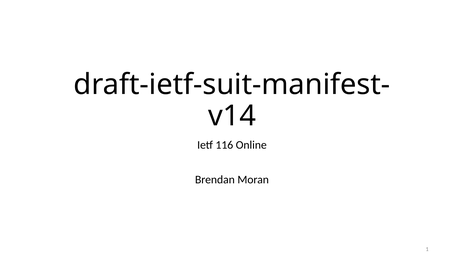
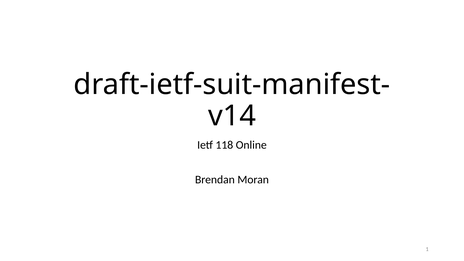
116: 116 -> 118
